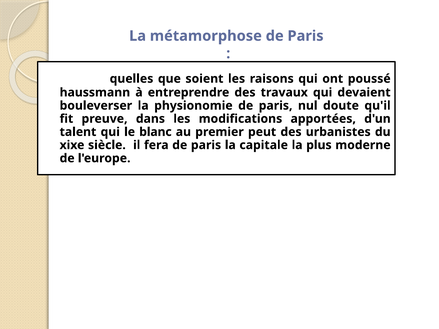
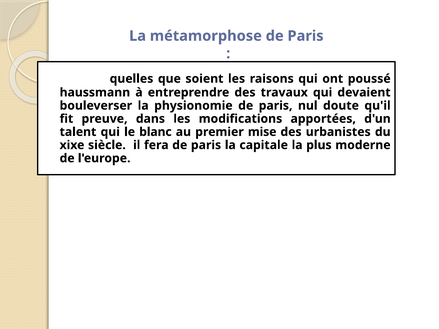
peut: peut -> mise
